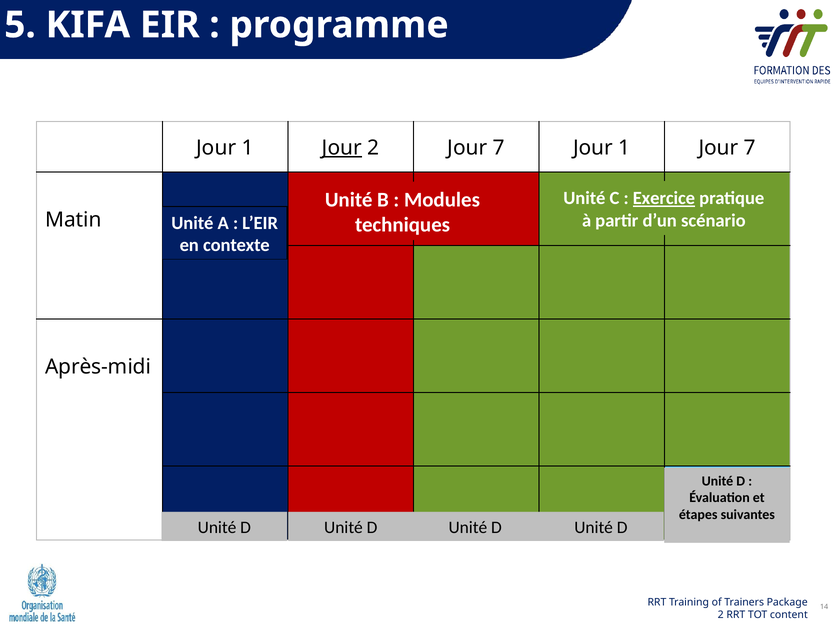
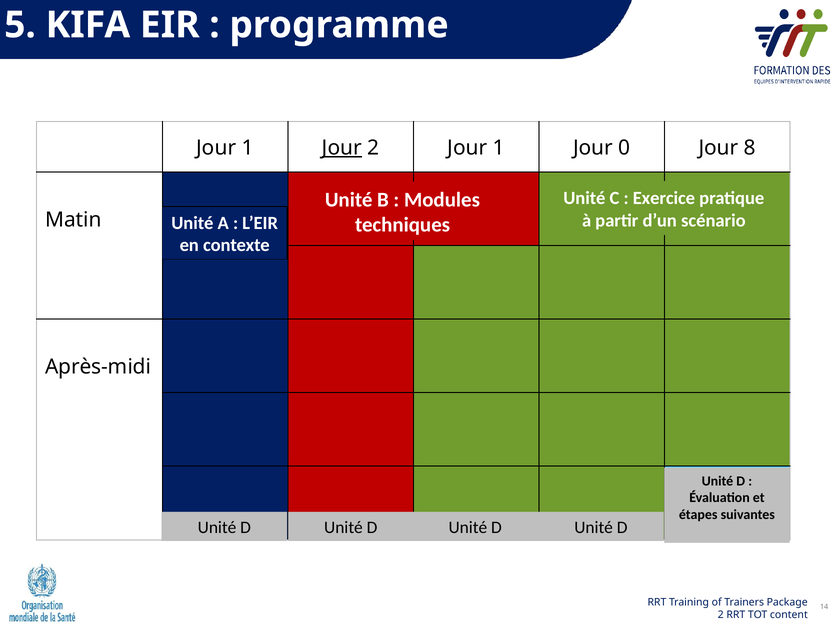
2 Jour 7: 7 -> 1
1 at (624, 148): 1 -> 0
7 at (750, 148): 7 -> 8
Exercice underline: present -> none
